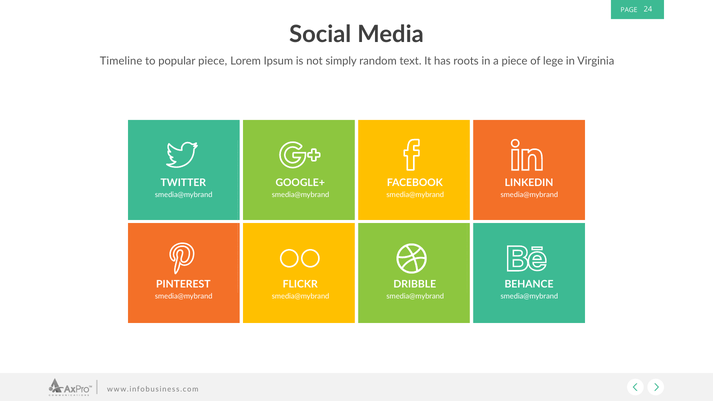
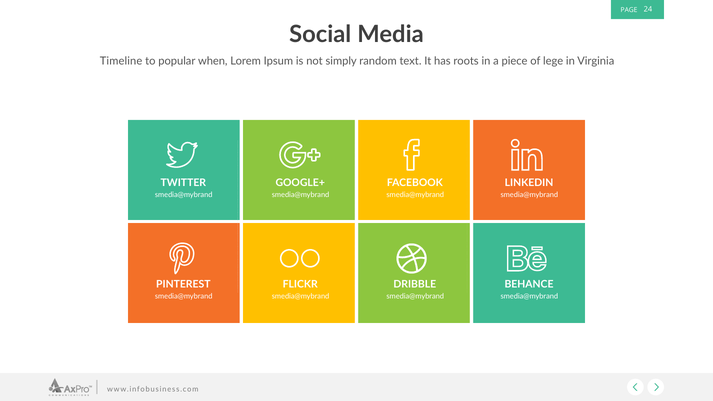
popular piece: piece -> when
